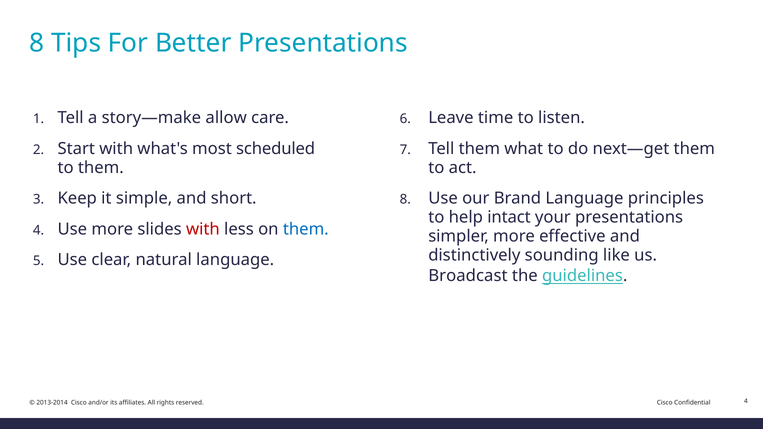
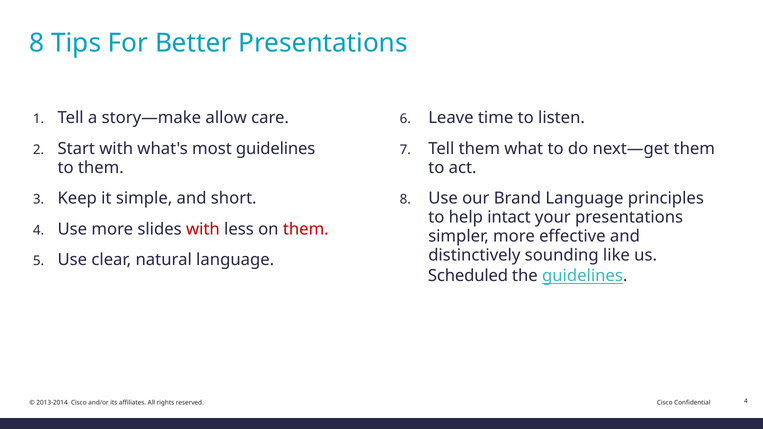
most scheduled: scheduled -> guidelines
them at (306, 229) colour: blue -> red
Broadcast: Broadcast -> Scheduled
